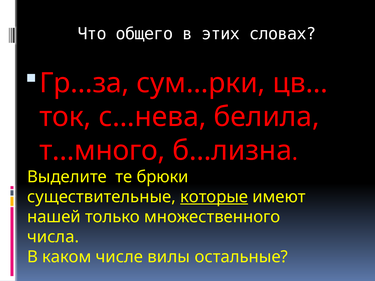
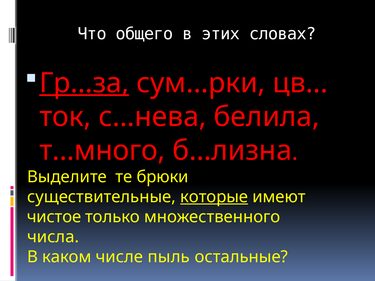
Гр…за underline: none -> present
нашей: нашей -> чистое
вилы: вилы -> пыль
